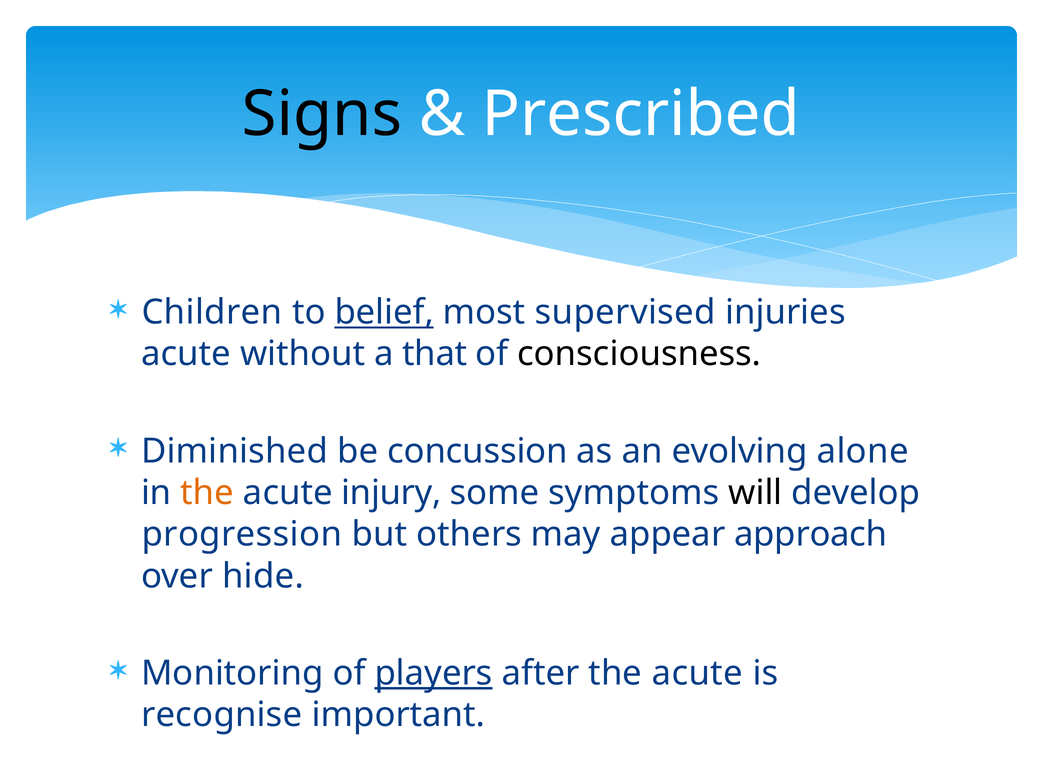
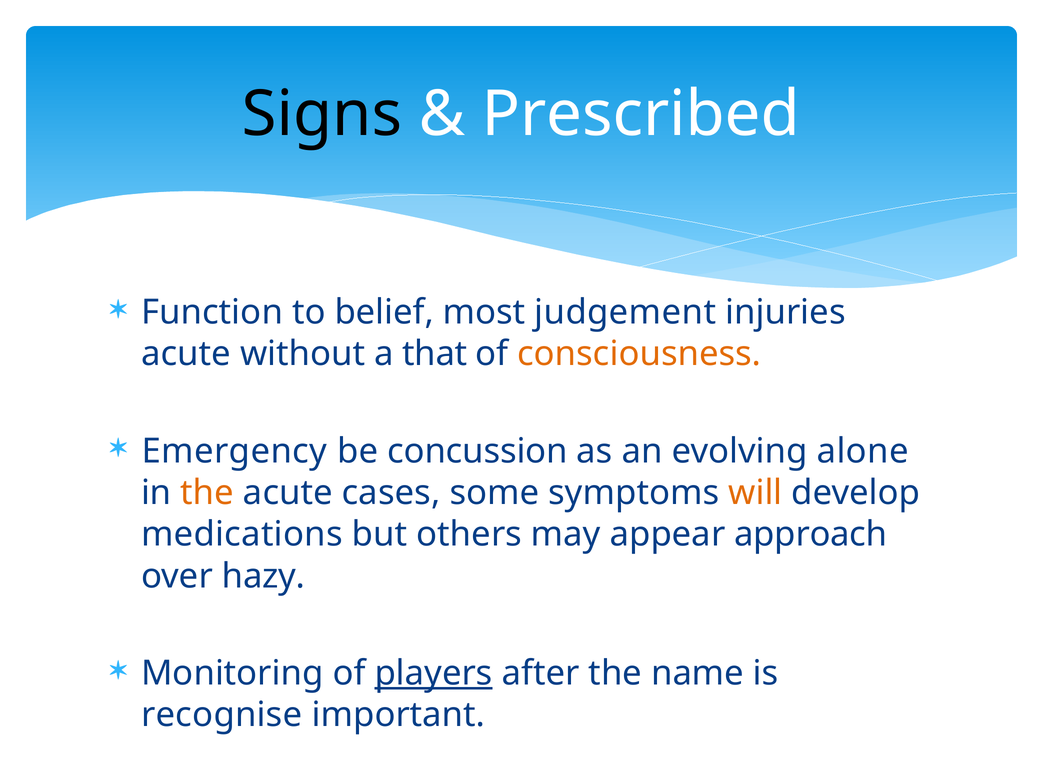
Children: Children -> Function
belief underline: present -> none
supervised: supervised -> judgement
consciousness colour: black -> orange
Diminished: Diminished -> Emergency
injury: injury -> cases
will colour: black -> orange
progression: progression -> medications
hide: hide -> hazy
after the acute: acute -> name
